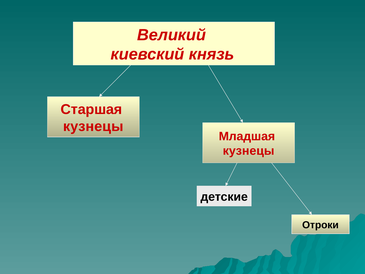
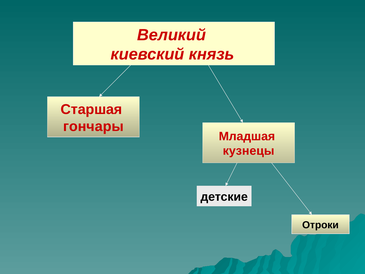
кузнецы at (93, 126): кузнецы -> гончары
